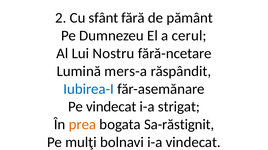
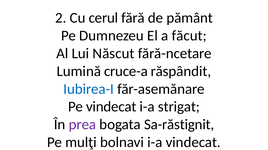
sfânt: sfânt -> cerul
cerul: cerul -> făcut
Nostru: Nostru -> Născut
mers-a: mers-a -> cruce-a
prea colour: orange -> purple
